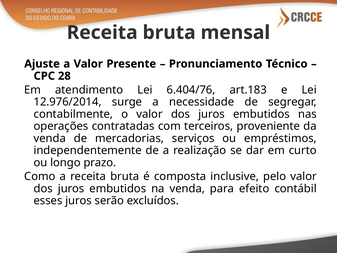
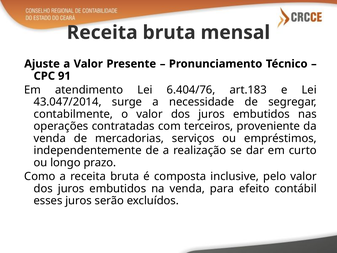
28: 28 -> 91
12.976/2014: 12.976/2014 -> 43.047/2014
